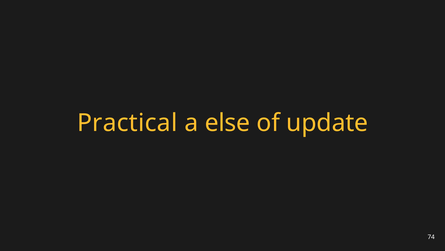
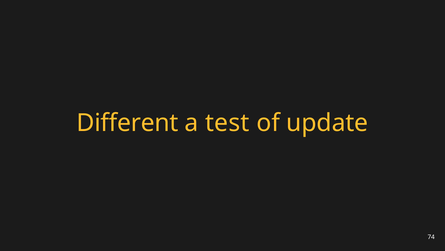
Practical: Practical -> Different
else: else -> test
